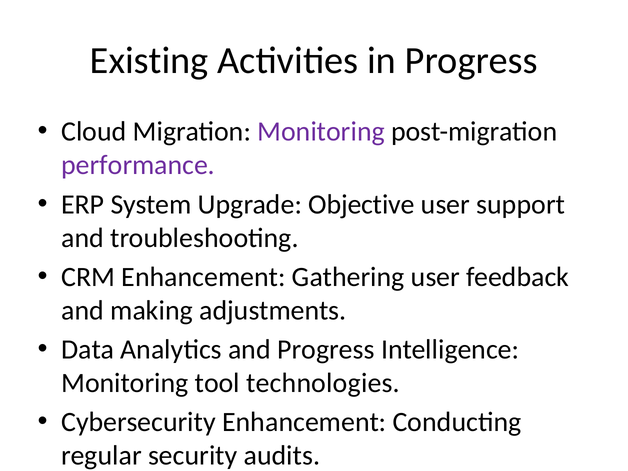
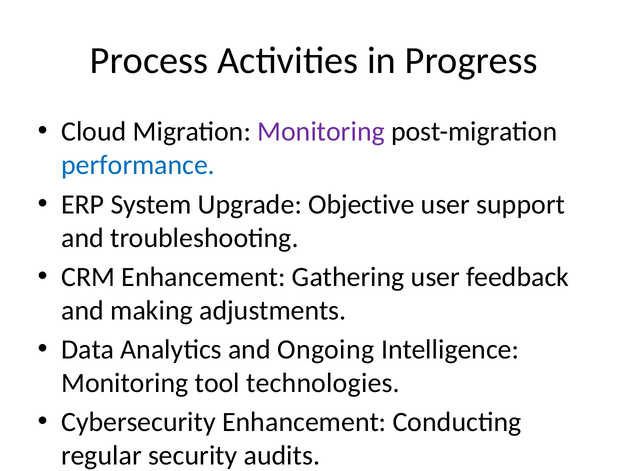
Existing: Existing -> Process
performance colour: purple -> blue
and Progress: Progress -> Ongoing
